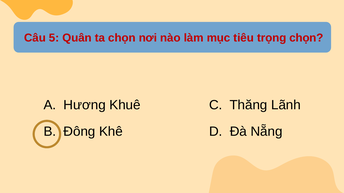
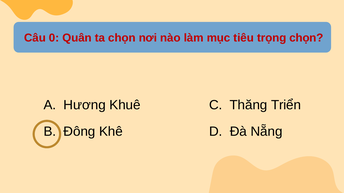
5: 5 -> 0
Lãnh: Lãnh -> Triển
